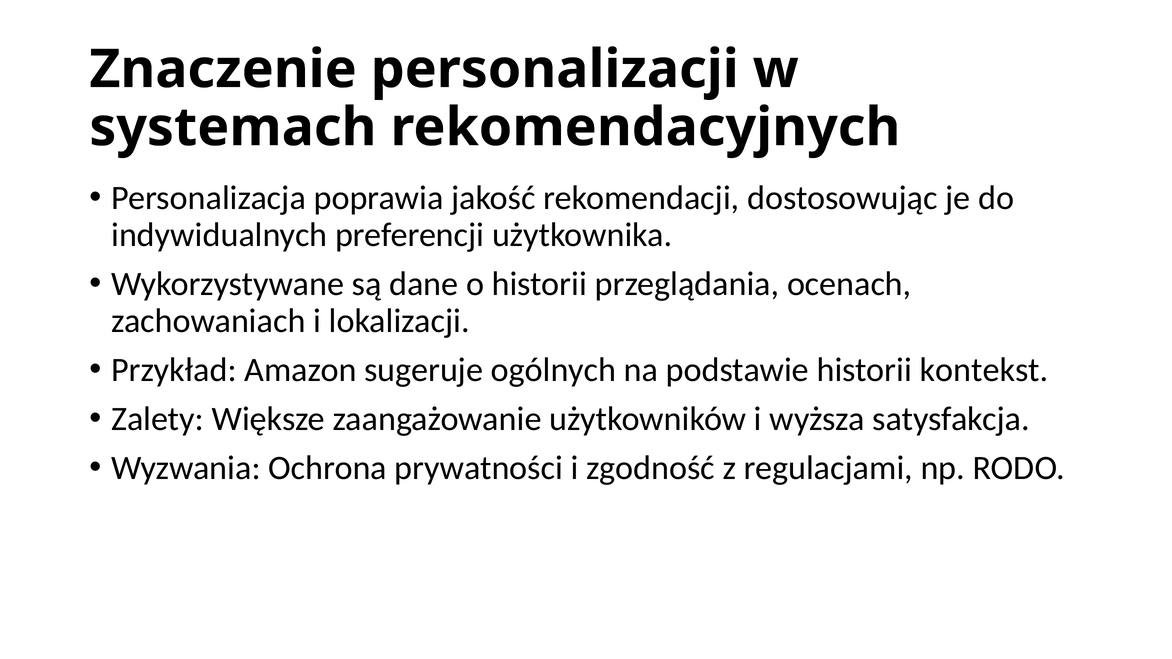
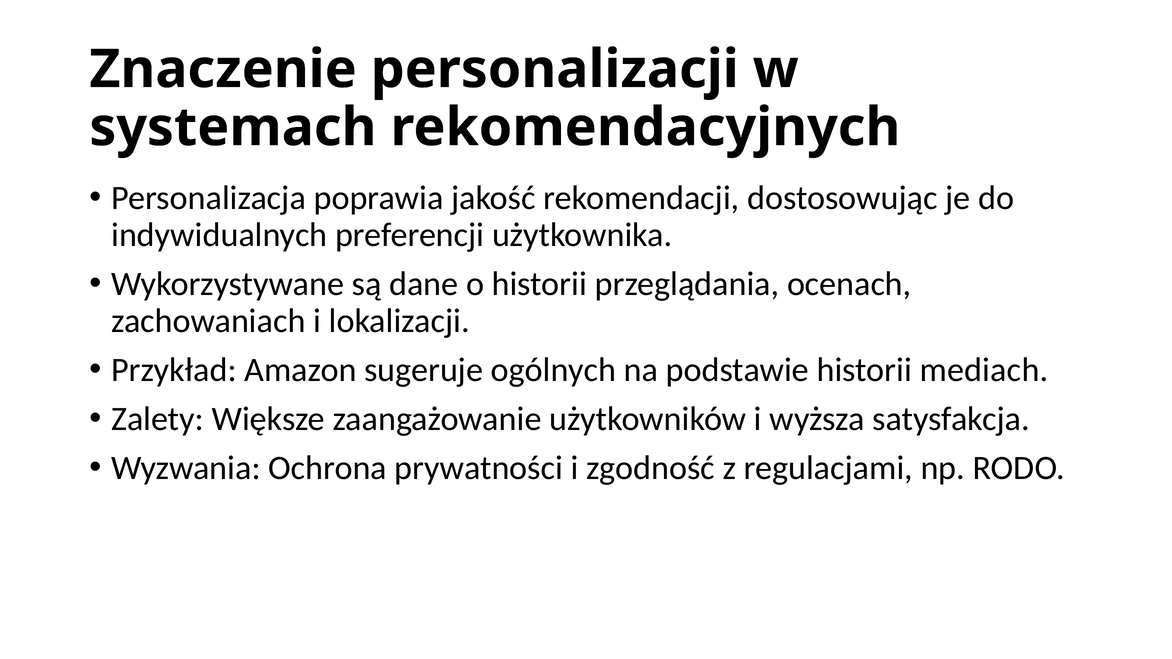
kontekst: kontekst -> mediach
